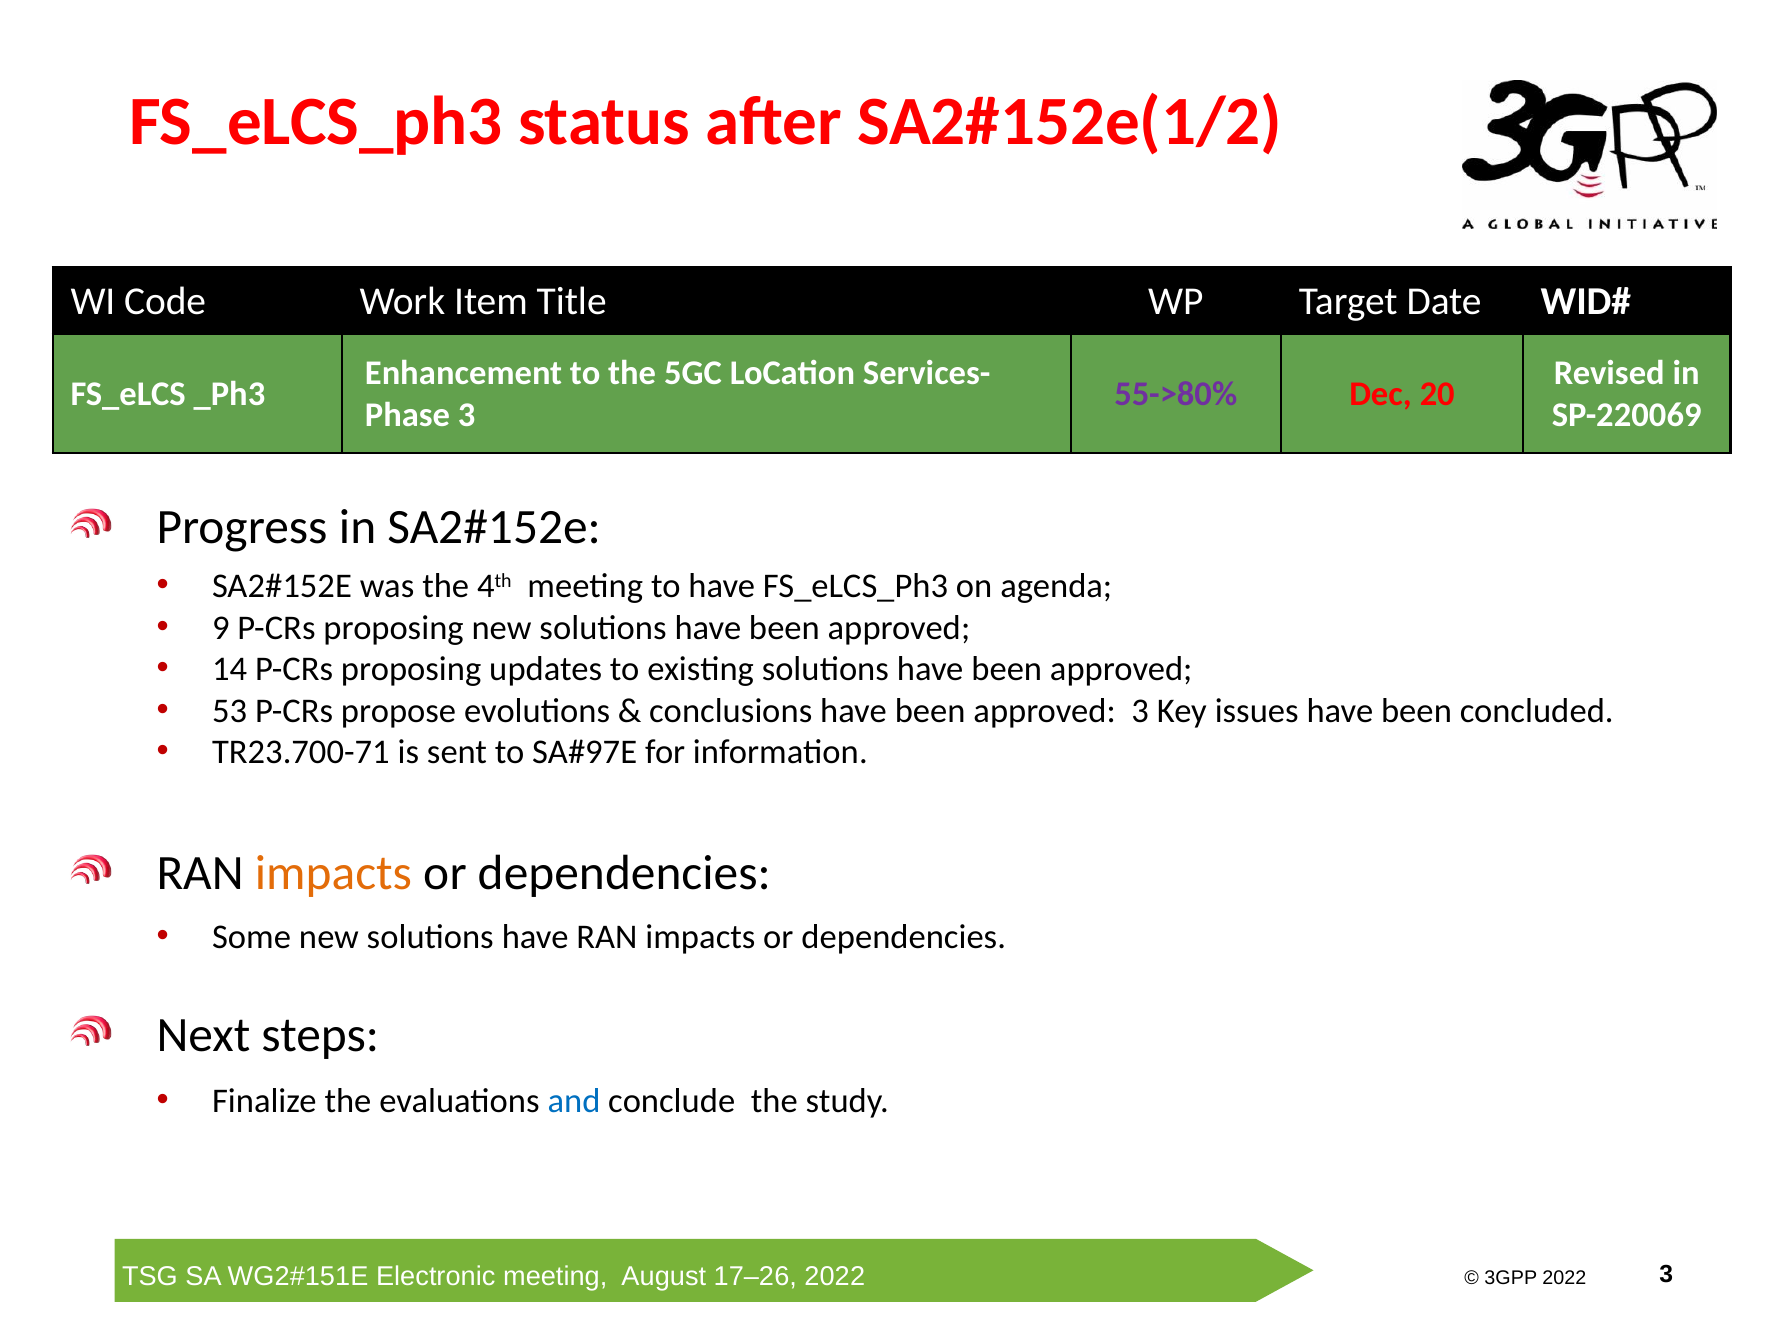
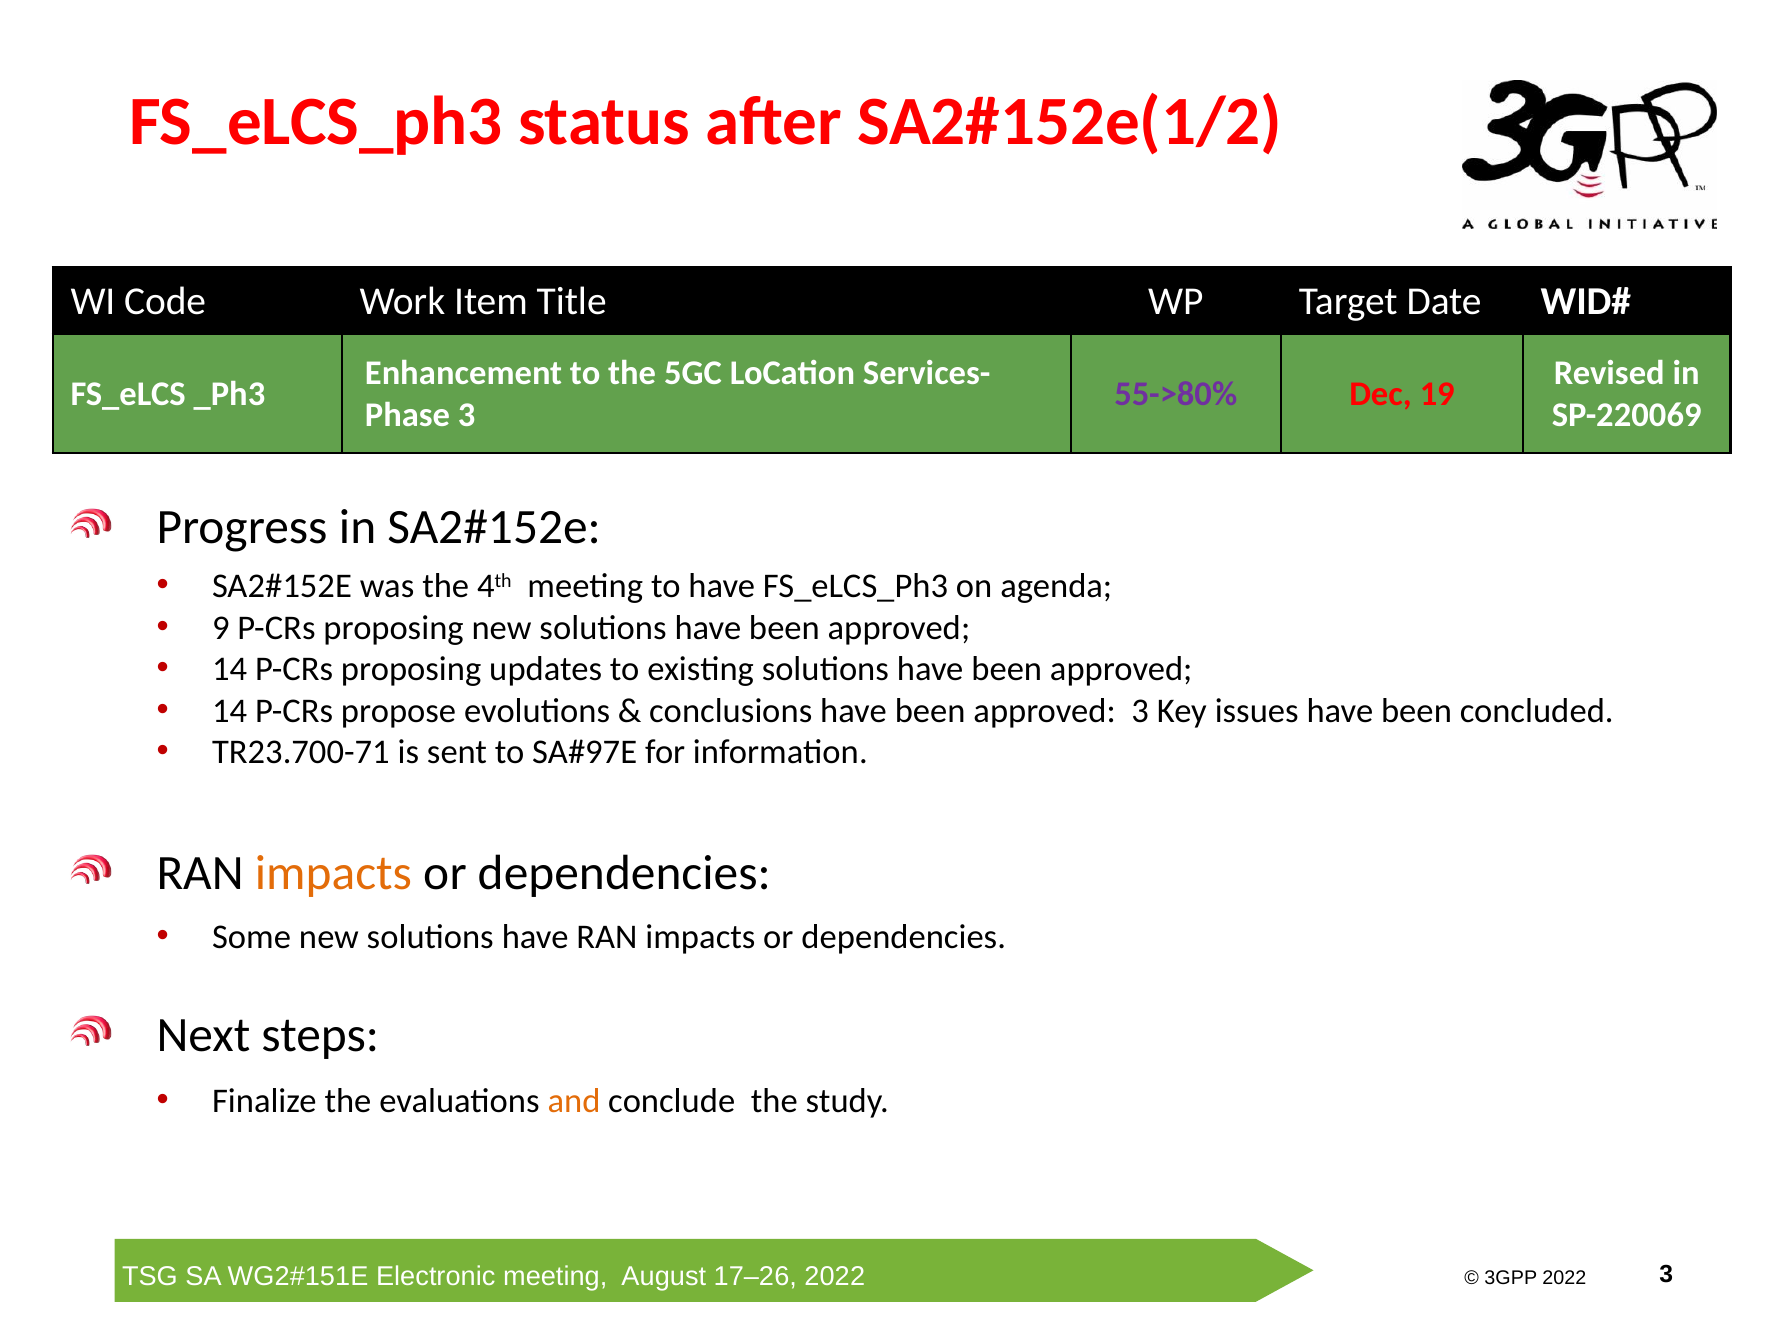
20: 20 -> 19
53 at (230, 711): 53 -> 14
and colour: blue -> orange
